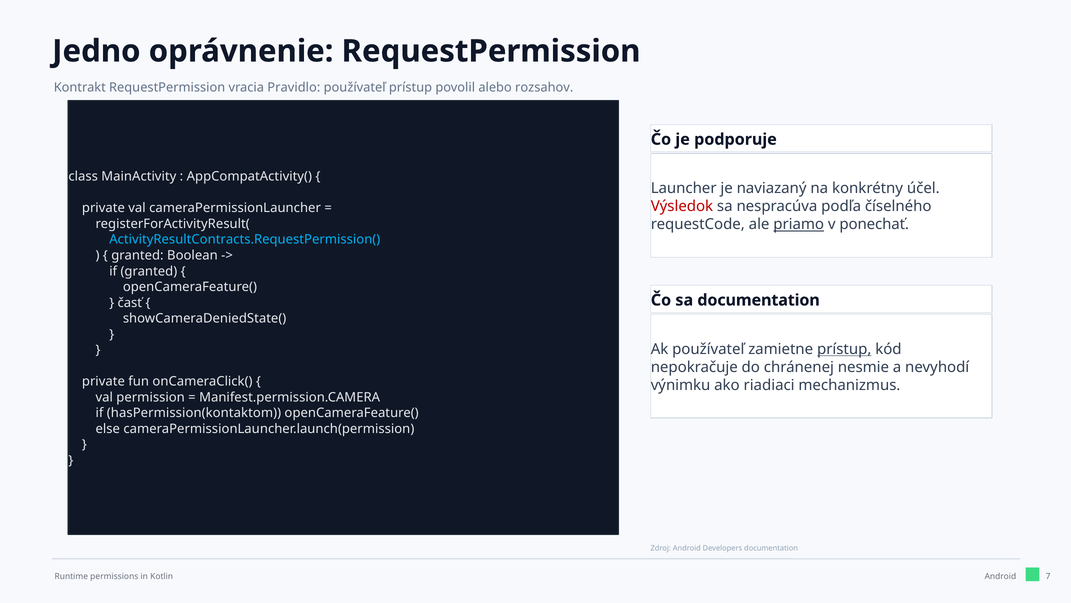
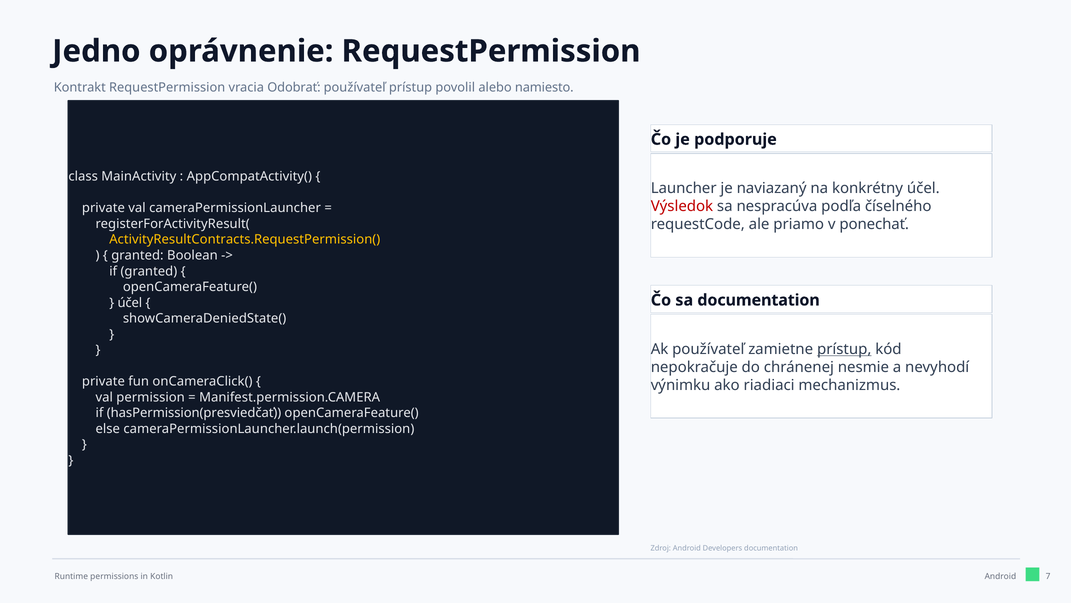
Pravidlo: Pravidlo -> Odobrať
rozsahov: rozsahov -> namiesto
priamo underline: present -> none
ActivityResultContracts.RequestPermission( colour: light blue -> yellow
časť at (130, 302): časť -> účel
hasPermission(kontaktom: hasPermission(kontaktom -> hasPermission(presviedčať
